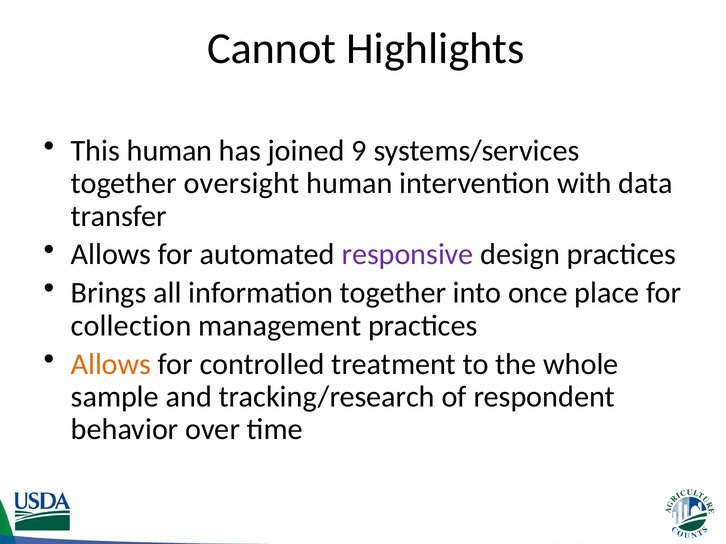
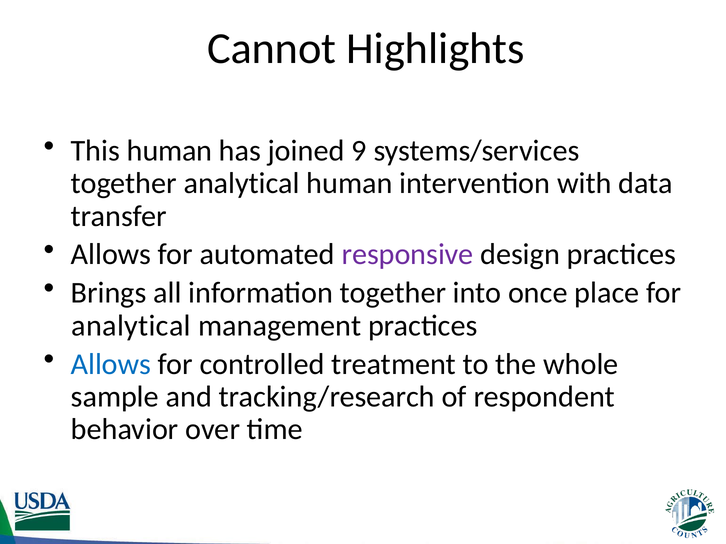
together oversight: oversight -> analytical
collection at (131, 326): collection -> analytical
Allows at (111, 364) colour: orange -> blue
